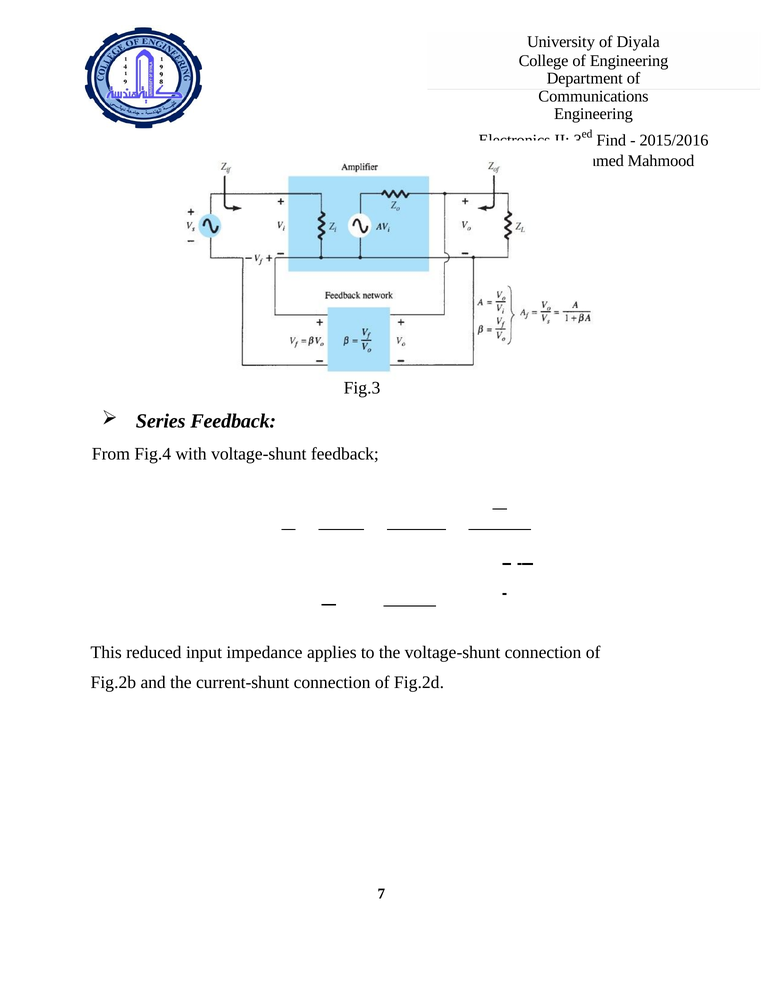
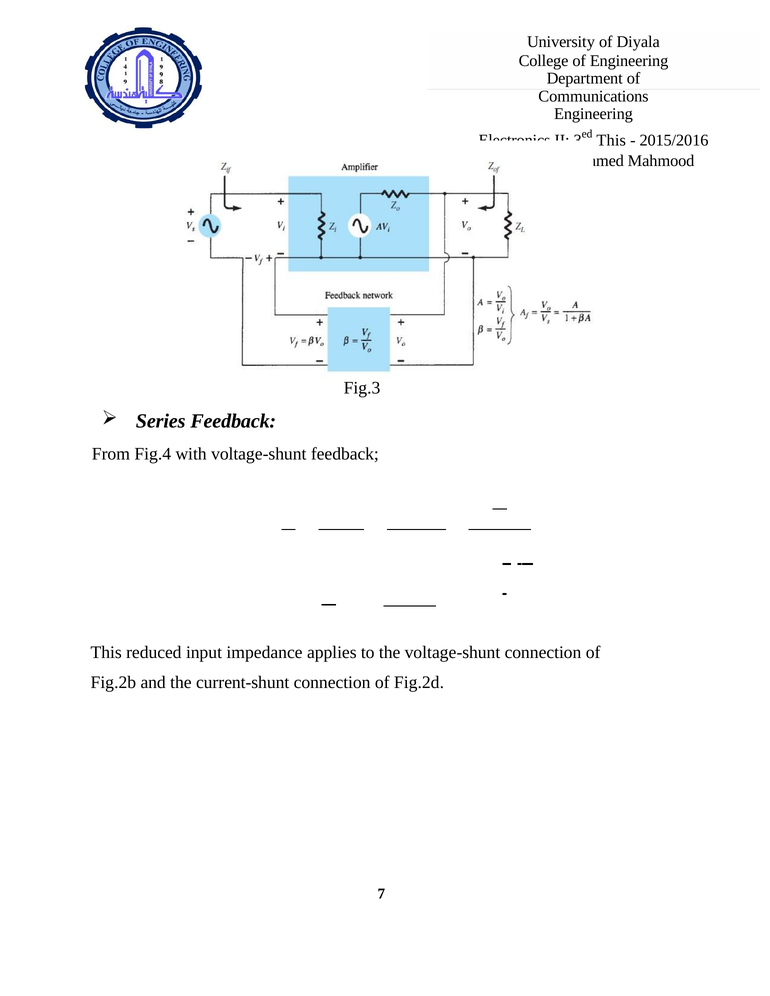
Find at (611, 140): Find -> This
